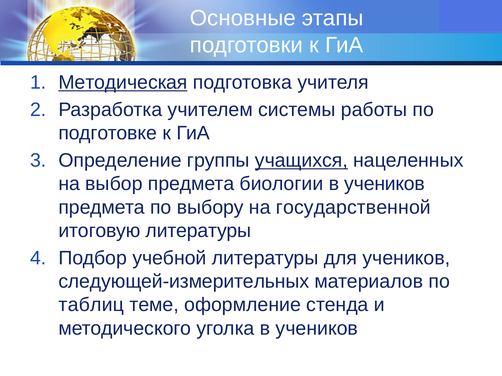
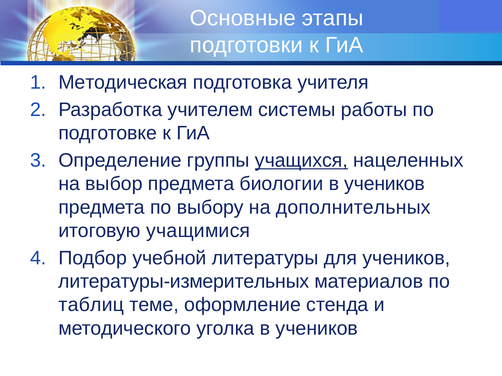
Методическая underline: present -> none
государственной: государственной -> дополнительных
итоговую литературы: литературы -> учащимися
следующей-измерительных: следующей-измерительных -> литературы-измерительных
